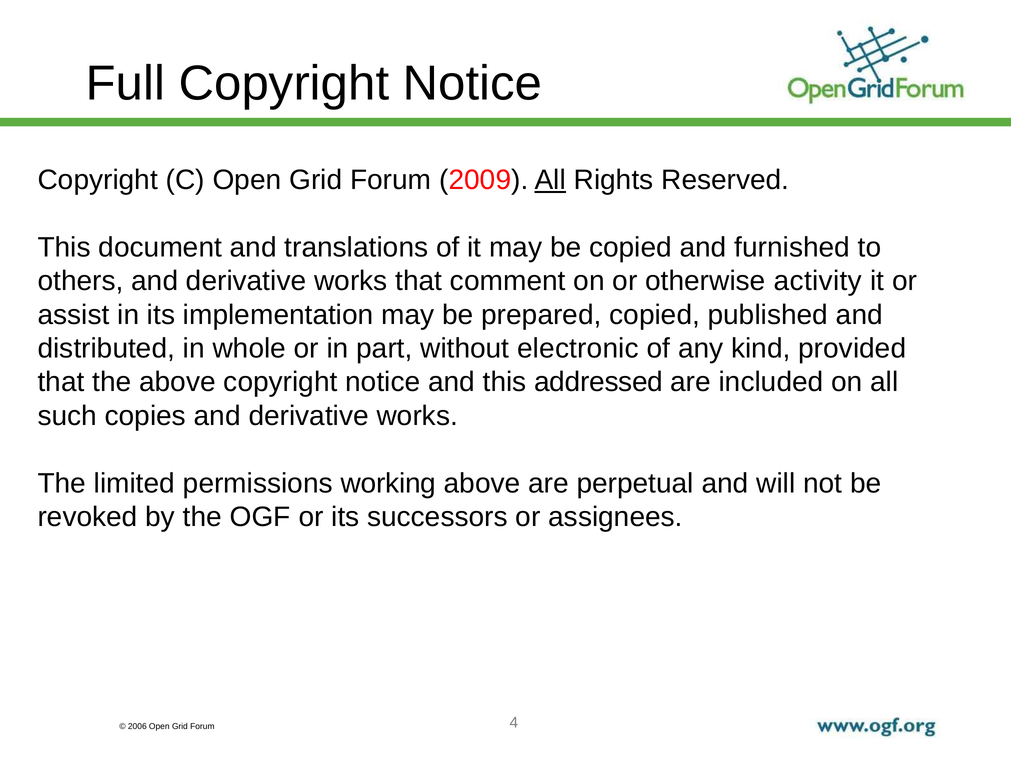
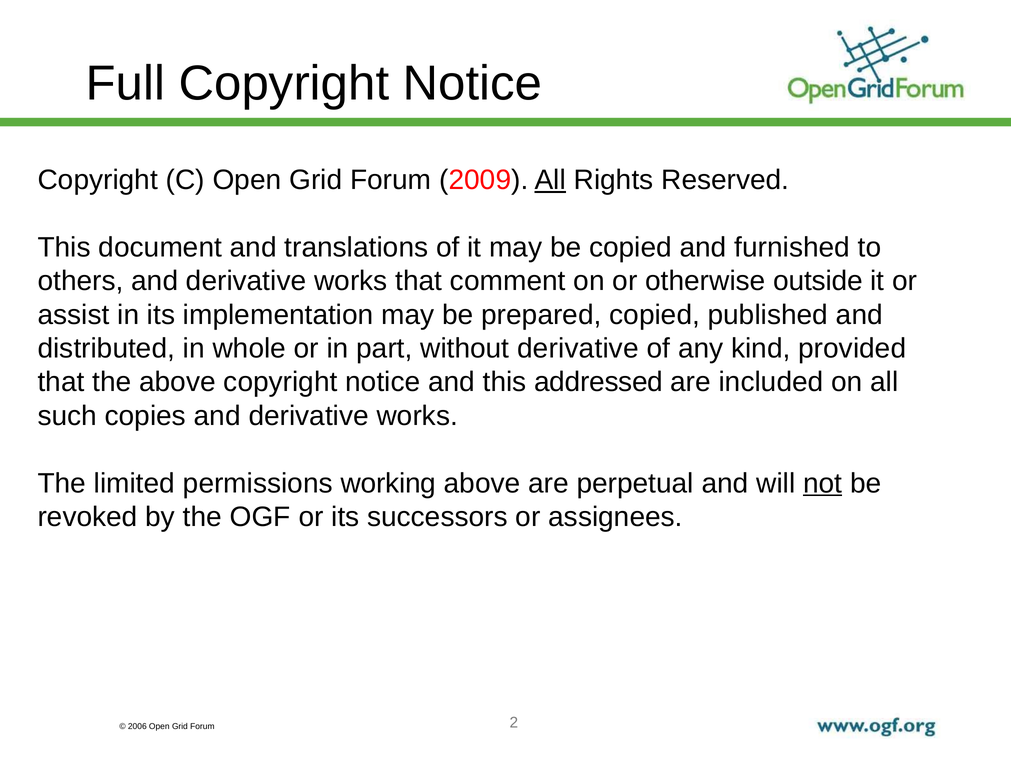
activity: activity -> outside
without electronic: electronic -> derivative
not underline: none -> present
4: 4 -> 2
